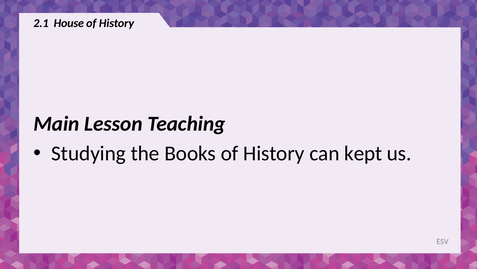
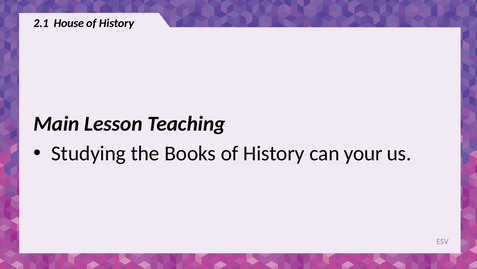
kept: kept -> your
